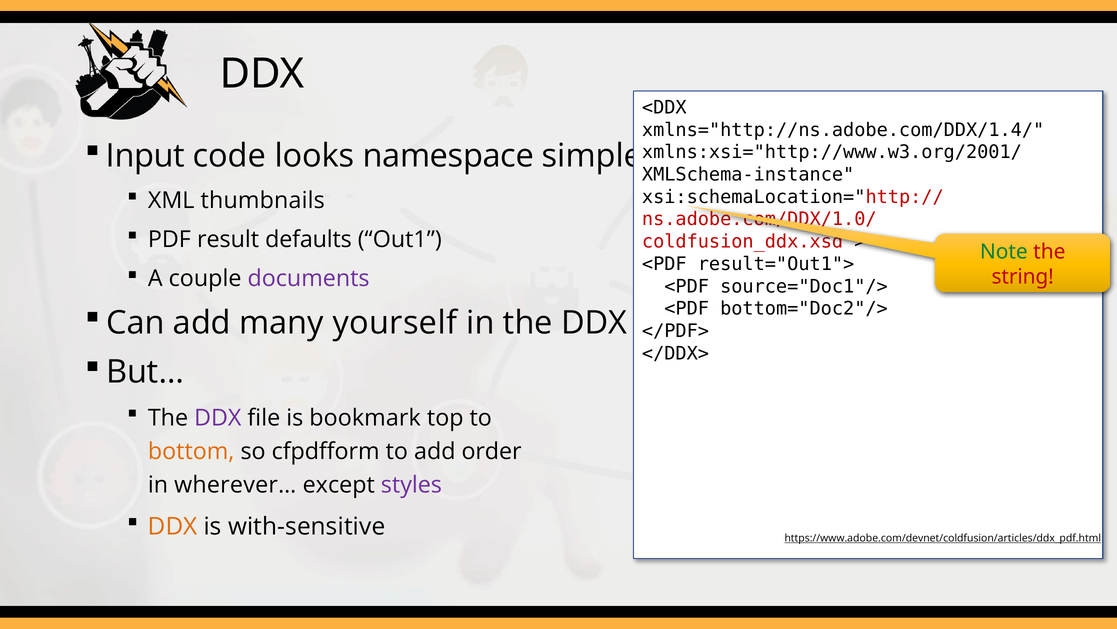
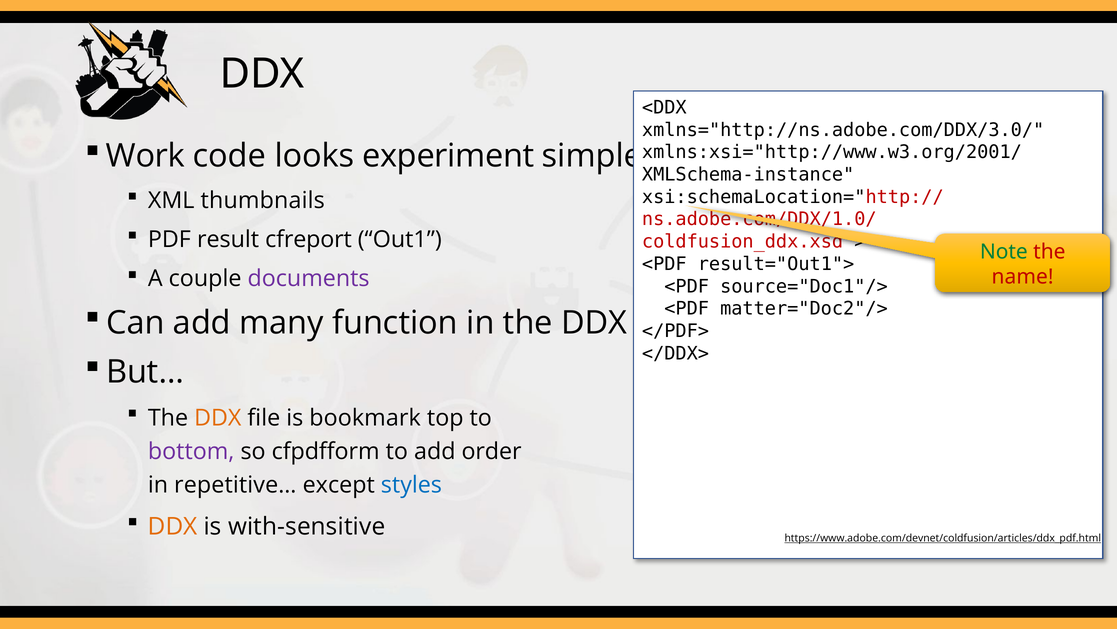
xmlns="http://ns.adobe.com/DDX/1.4/: xmlns="http://ns.adobe.com/DDX/1.4/ -> xmlns="http://ns.adobe.com/DDX/3.0/
Input: Input -> Work
namespace: namespace -> experiment
defaults: defaults -> cfreport
string: string -> name
bottom="Doc2"/>: bottom="Doc2"/> -> matter="Doc2"/>
yourself: yourself -> function
DDX at (218, 418) colour: purple -> orange
bottom colour: orange -> purple
wherever…: wherever… -> repetitive…
styles colour: purple -> blue
